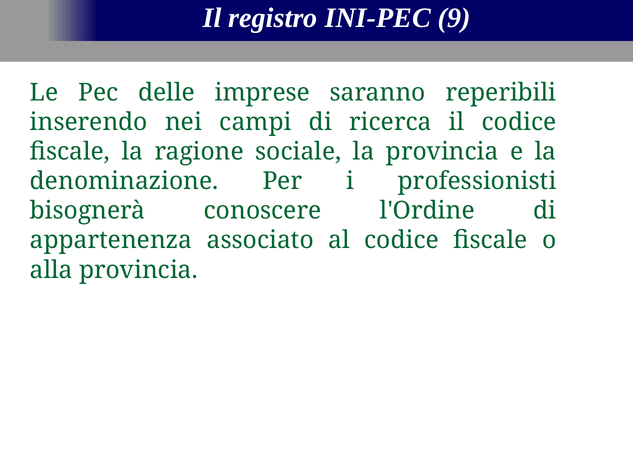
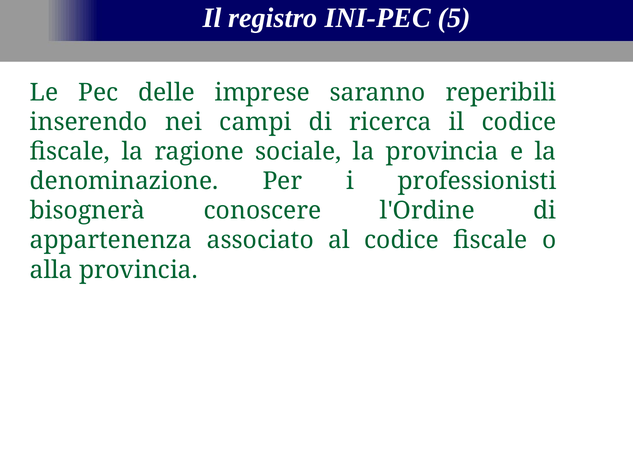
9: 9 -> 5
